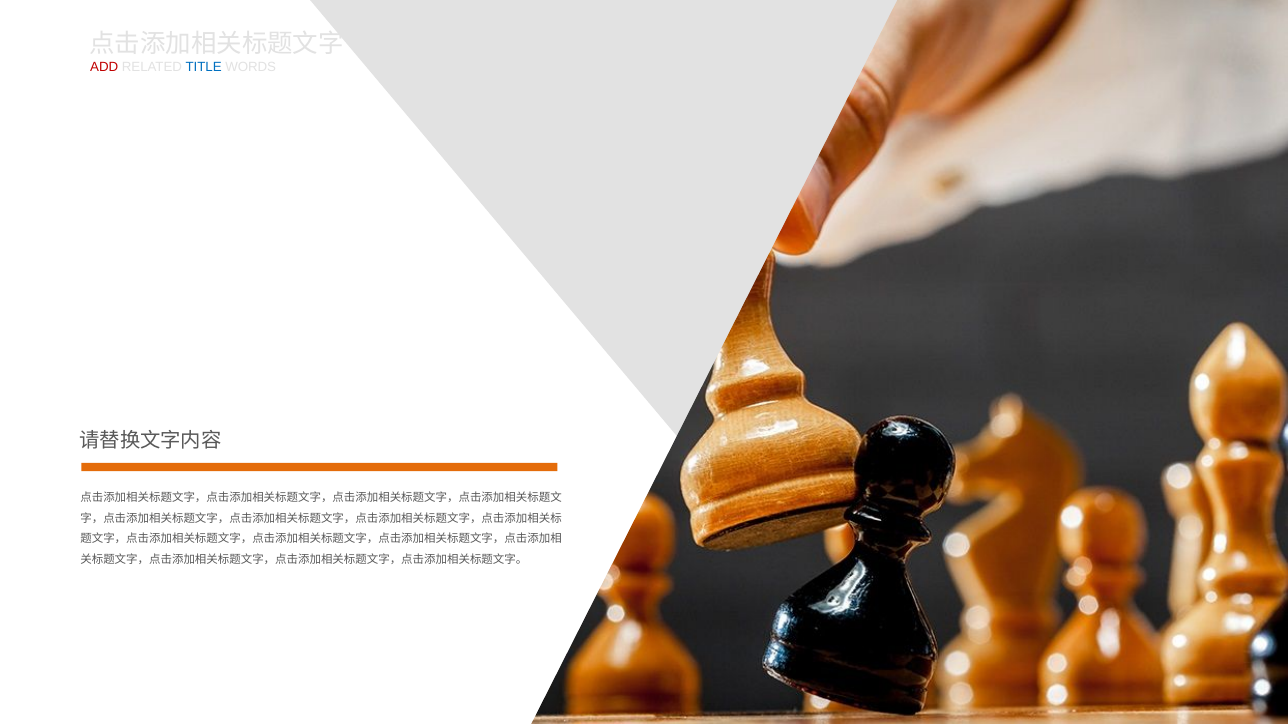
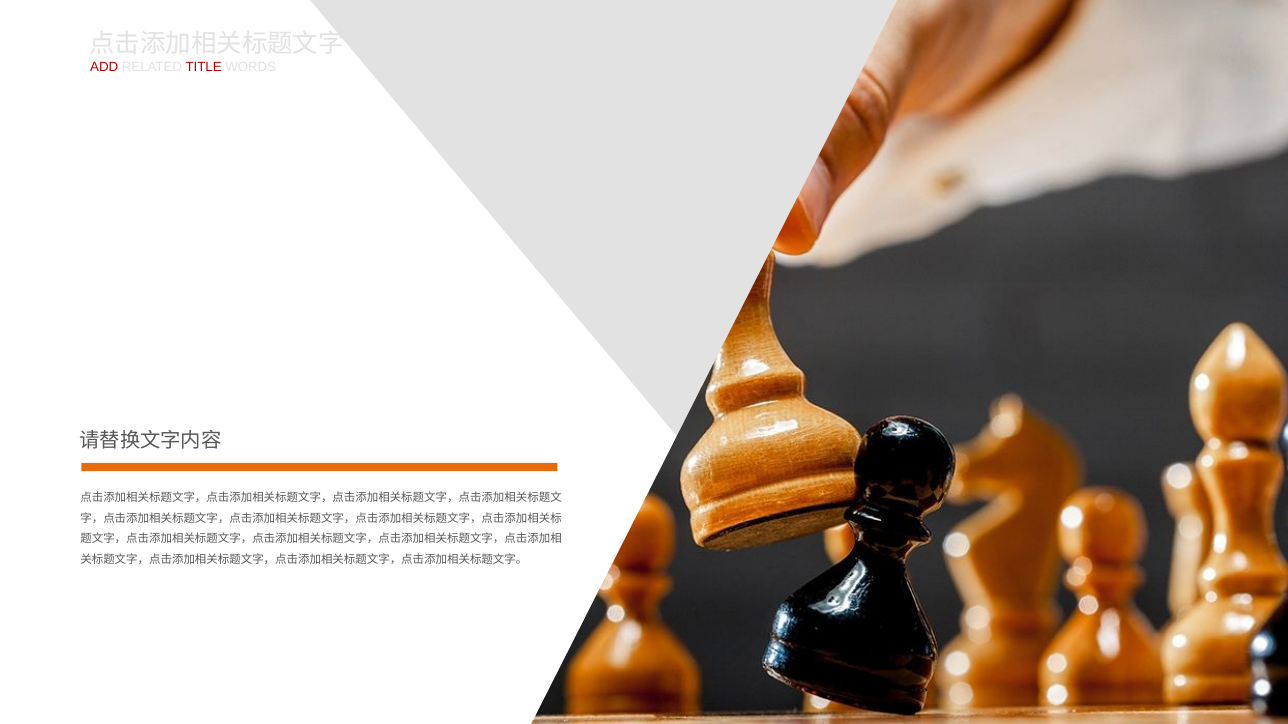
TITLE colour: blue -> red
